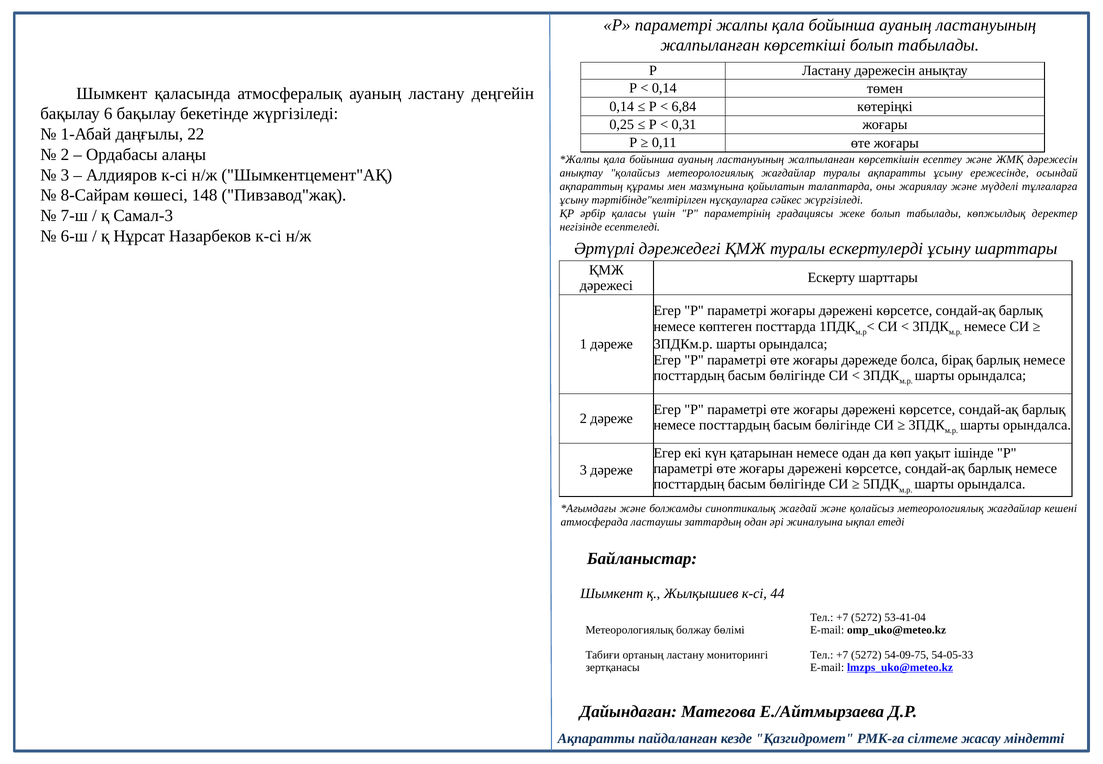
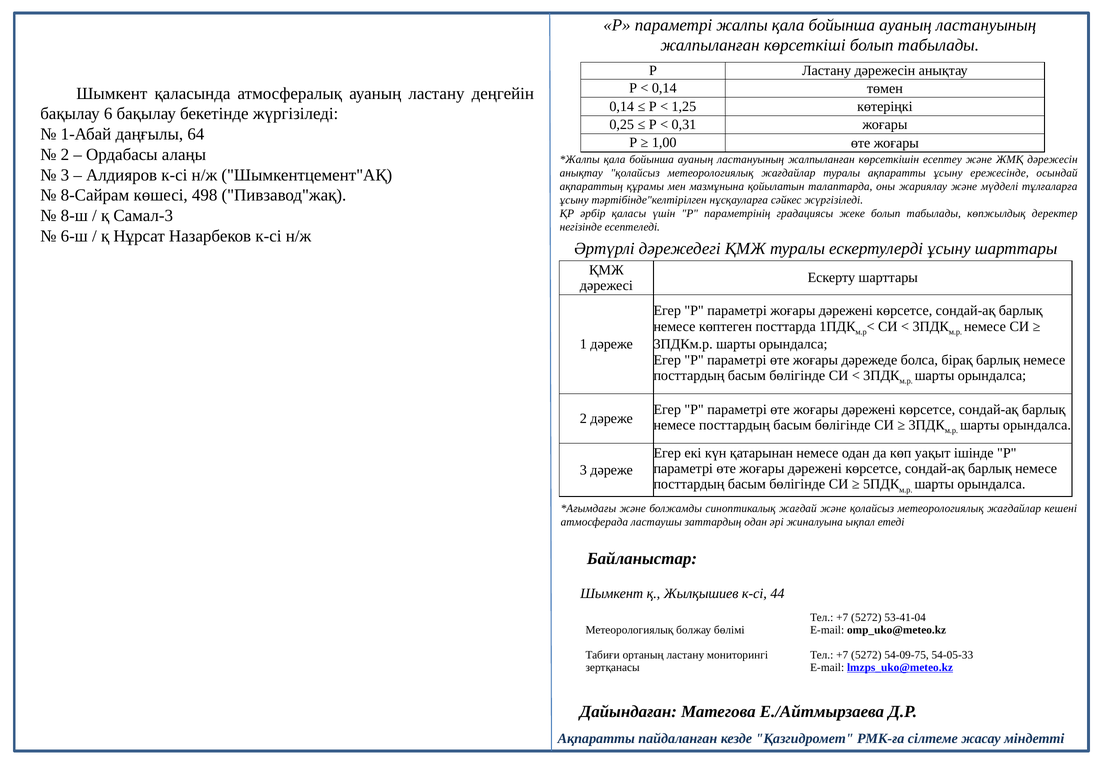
6,84: 6,84 -> 1,25
22: 22 -> 64
0,11: 0,11 -> 1,00
148: 148 -> 498
7-ш: 7-ш -> 8-ш
